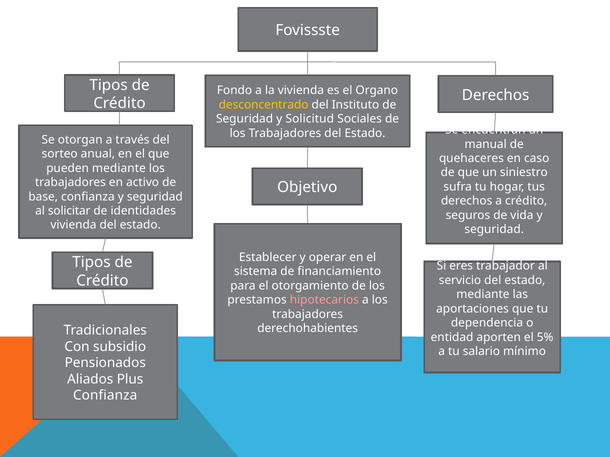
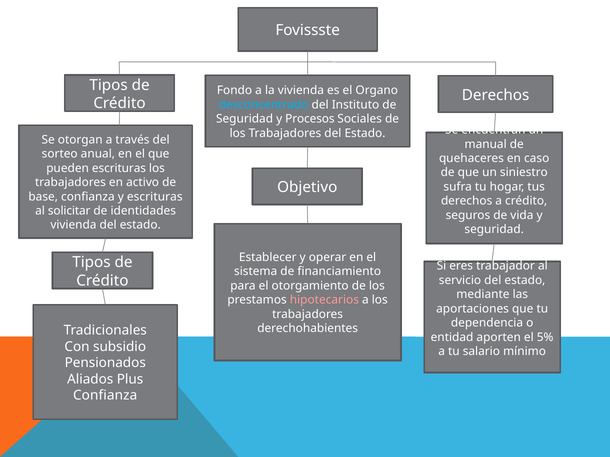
desconcentrado colour: yellow -> light blue
Solicitud: Solicitud -> Procesos
pueden mediante: mediante -> escrituras
confianza y seguridad: seguridad -> escrituras
